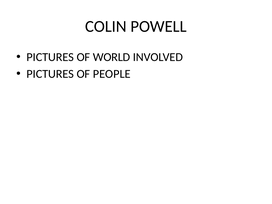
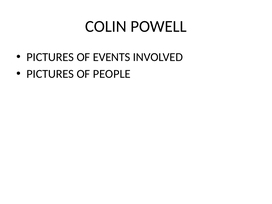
WORLD: WORLD -> EVENTS
